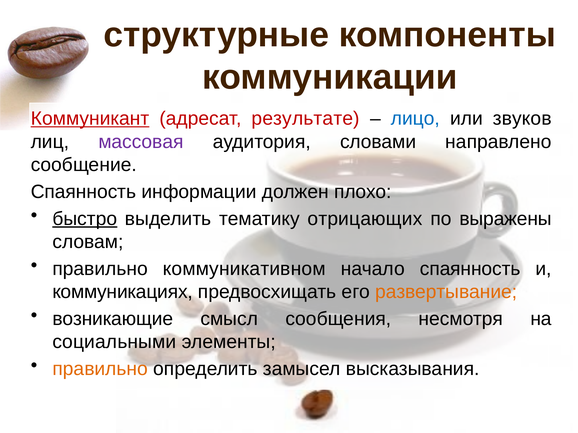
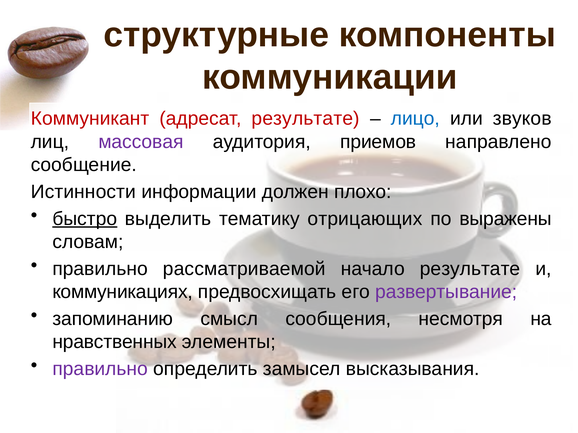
Коммуникант underline: present -> none
словами: словами -> приемов
Спаянность at (83, 192): Спаянность -> Истинности
коммуникативном: коммуникативном -> рассматриваемой
начало спаянность: спаянность -> результате
развертывание colour: orange -> purple
возникающие: возникающие -> запоминанию
социальными: социальными -> нравственных
правильно at (100, 369) colour: orange -> purple
